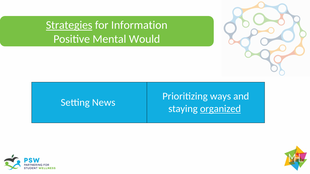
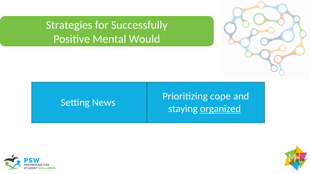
Strategies underline: present -> none
Information: Information -> Successfully
ways: ways -> cope
